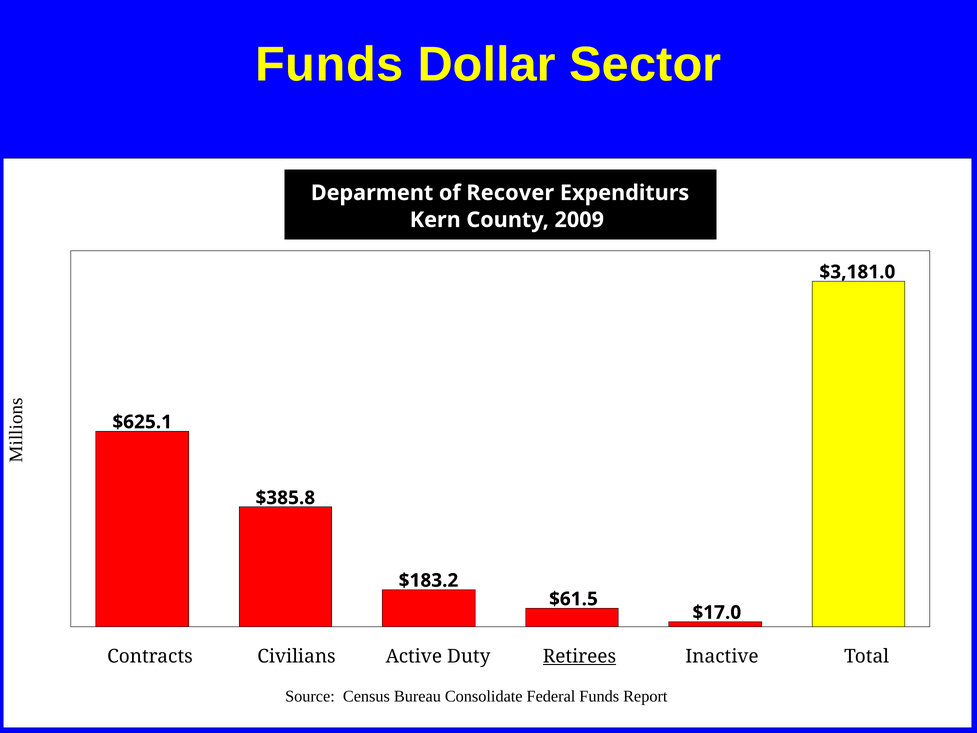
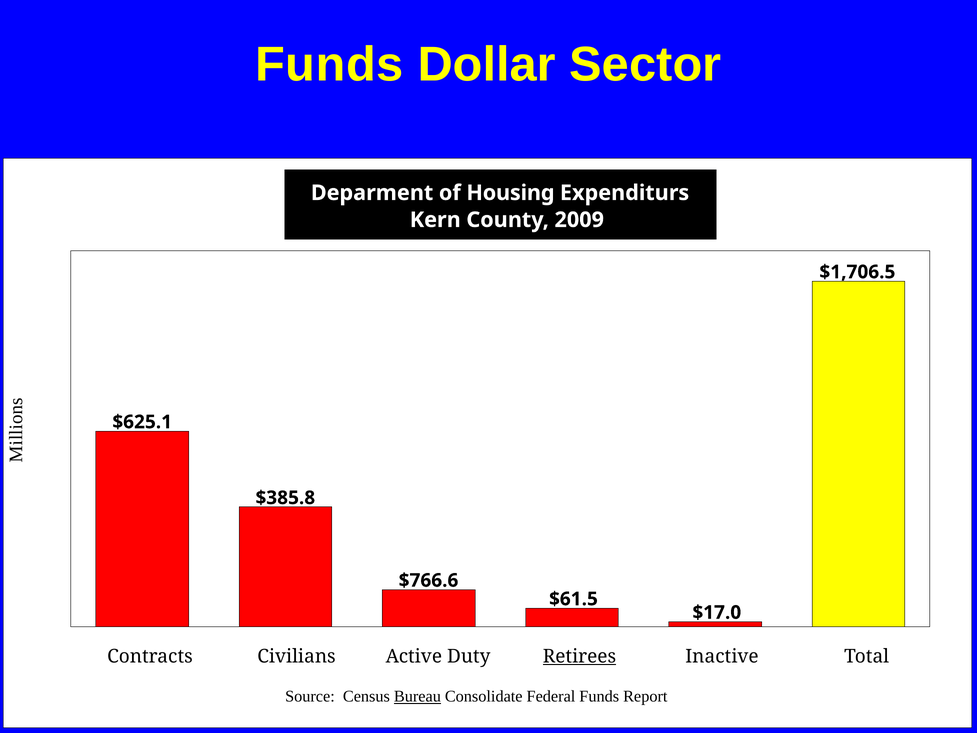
Recover: Recover -> Housing
$3,181.0: $3,181.0 -> $1,706.5
$183.2: $183.2 -> $766.6
Bureau underline: none -> present
